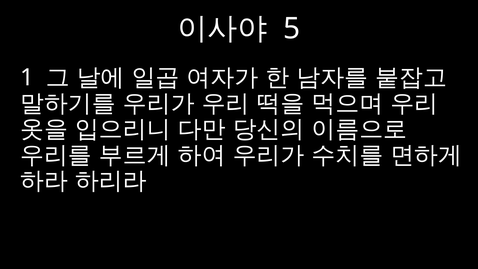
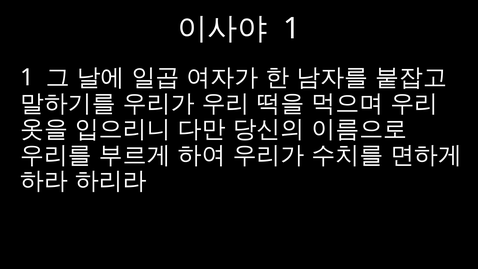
5 at (292, 29): 5 -> 1
